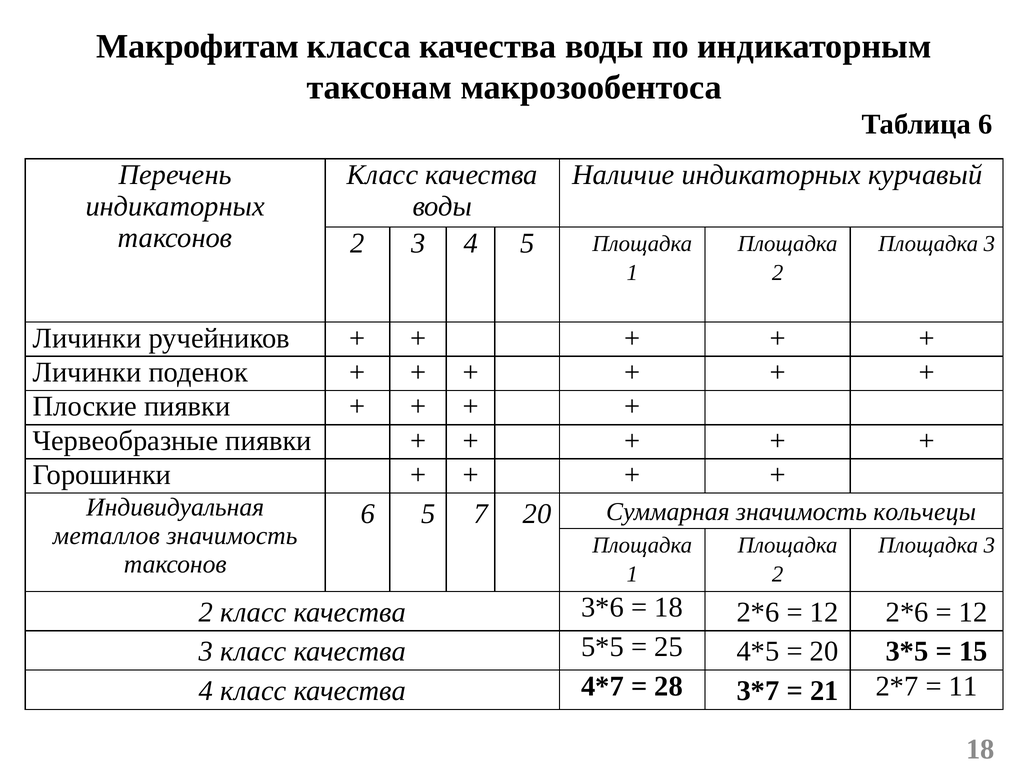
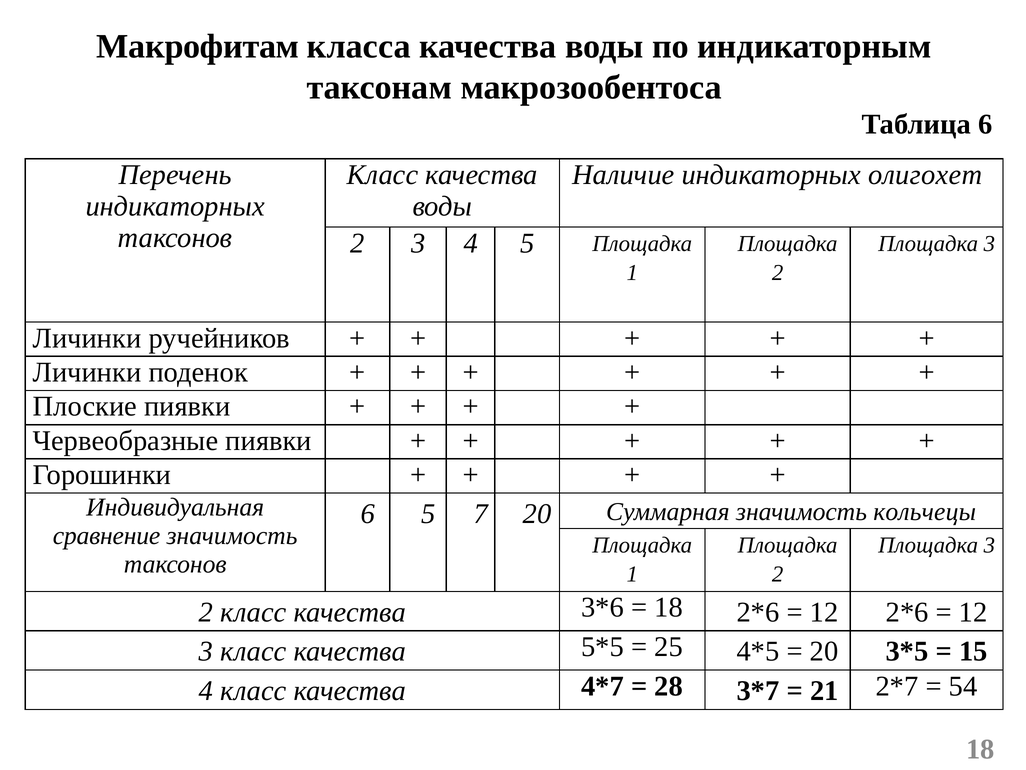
курчавый: курчавый -> олигохет
металлов: металлов -> сравнение
11: 11 -> 54
